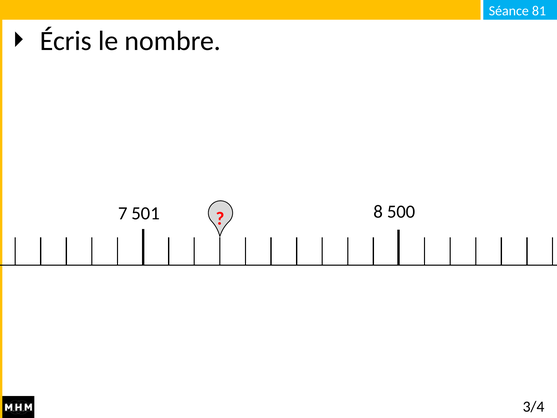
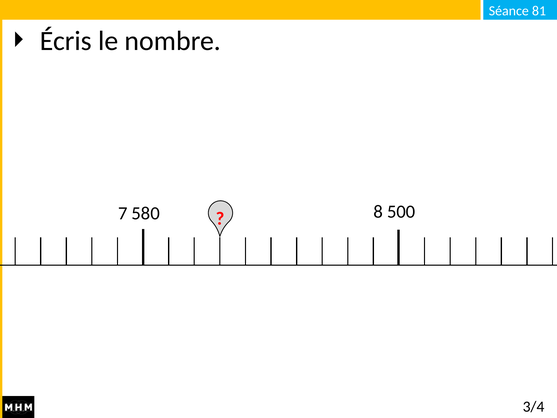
501: 501 -> 580
